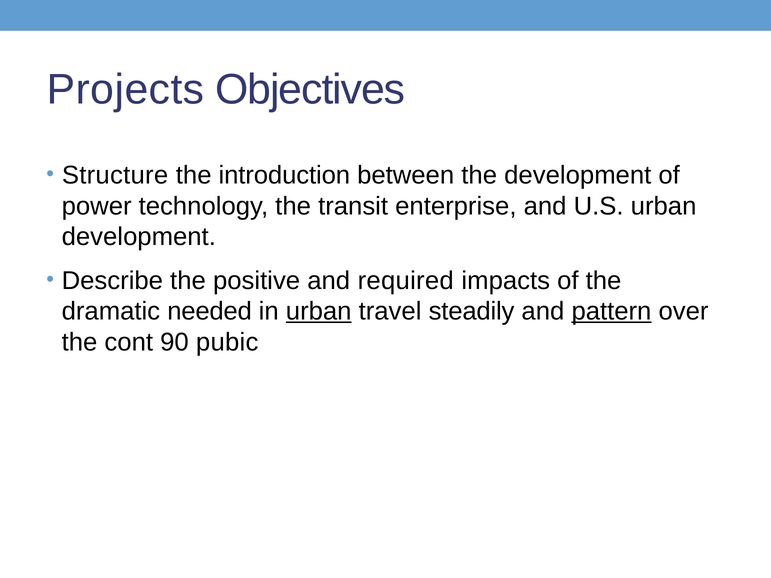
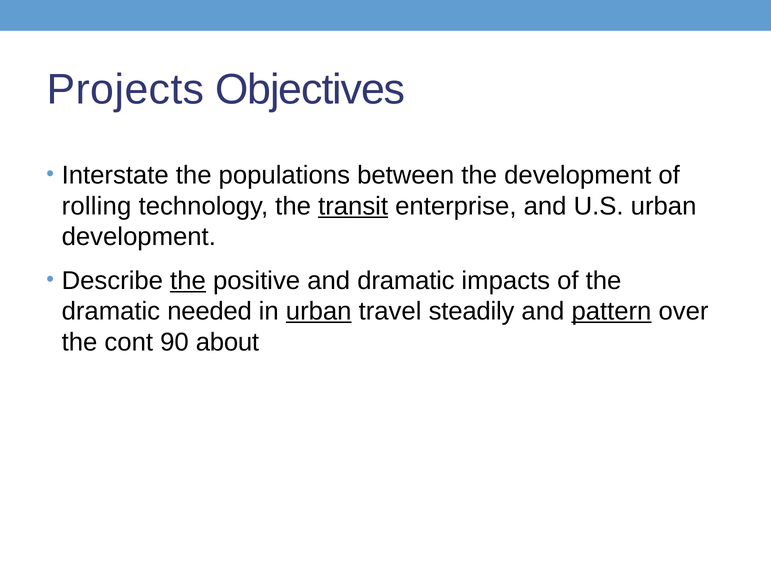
Structure: Structure -> Interstate
introduction: introduction -> populations
power: power -> rolling
transit underline: none -> present
the at (188, 281) underline: none -> present
and required: required -> dramatic
pubic: pubic -> about
